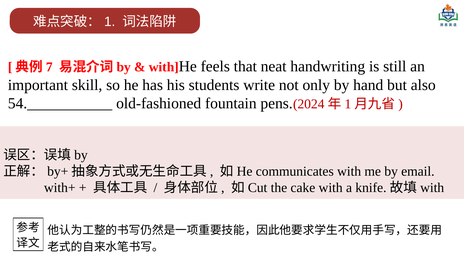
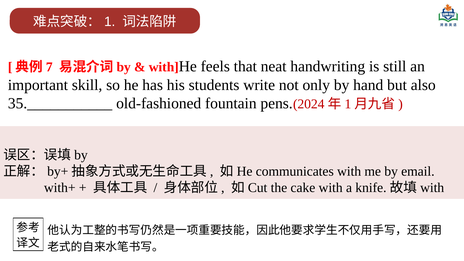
54.___________: 54.___________ -> 35.___________
